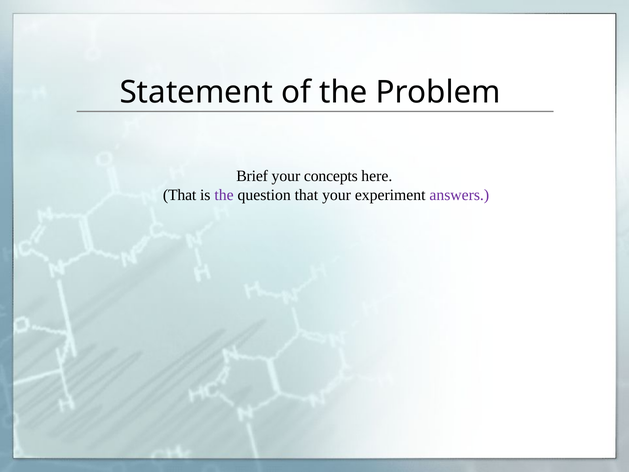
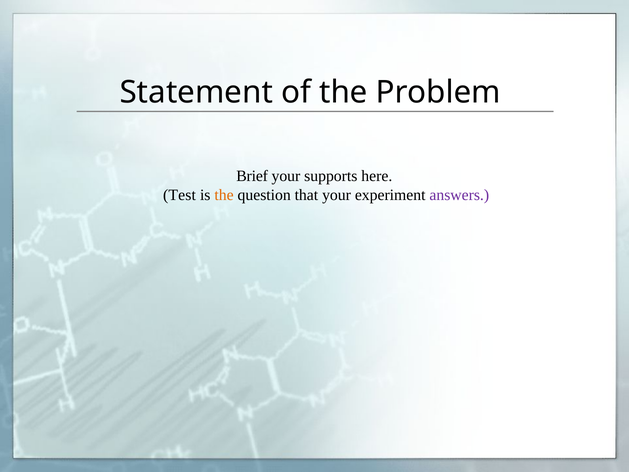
concepts: concepts -> supports
That at (180, 195): That -> Test
the at (224, 195) colour: purple -> orange
